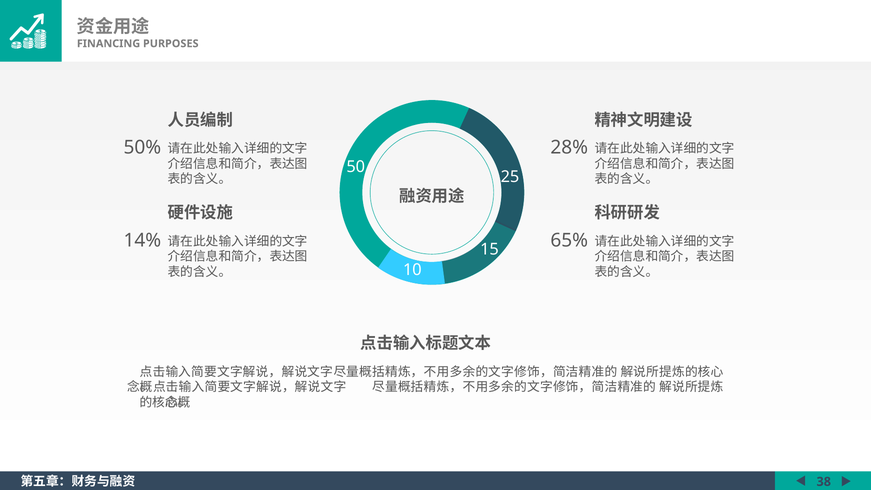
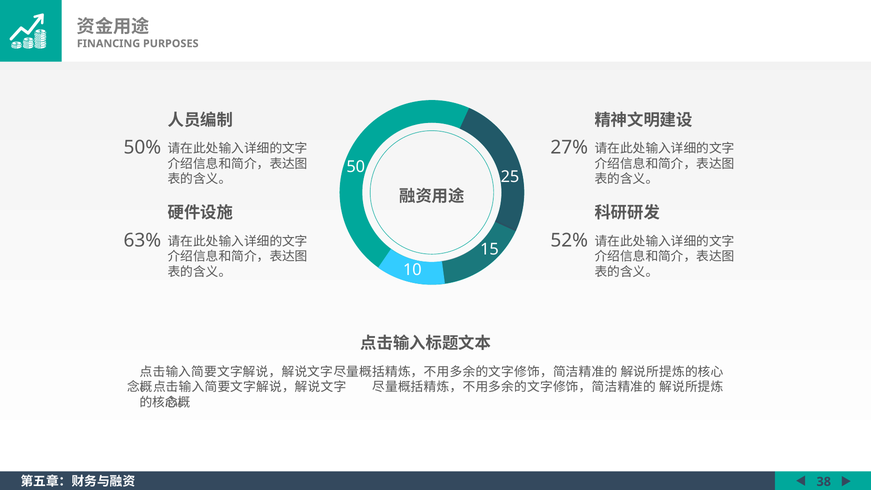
28%: 28% -> 27%
14%: 14% -> 63%
65%: 65% -> 52%
